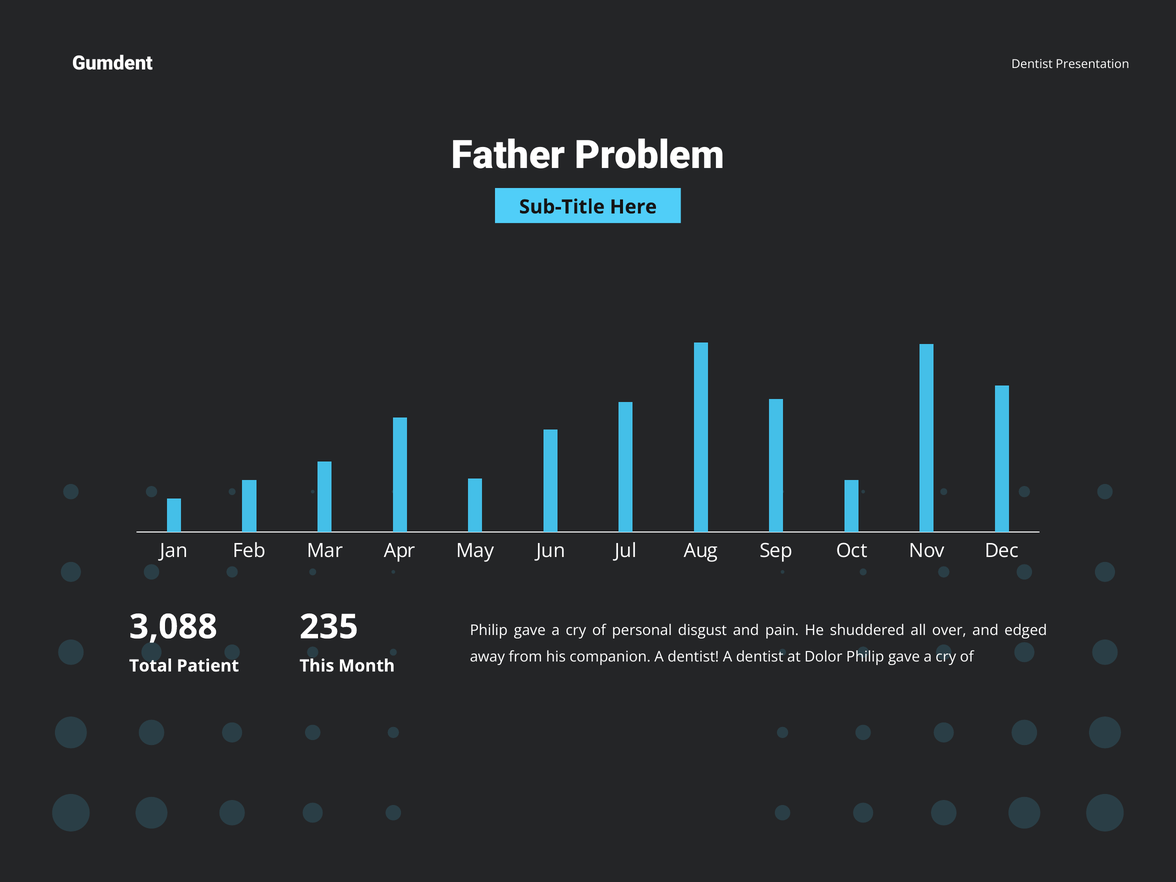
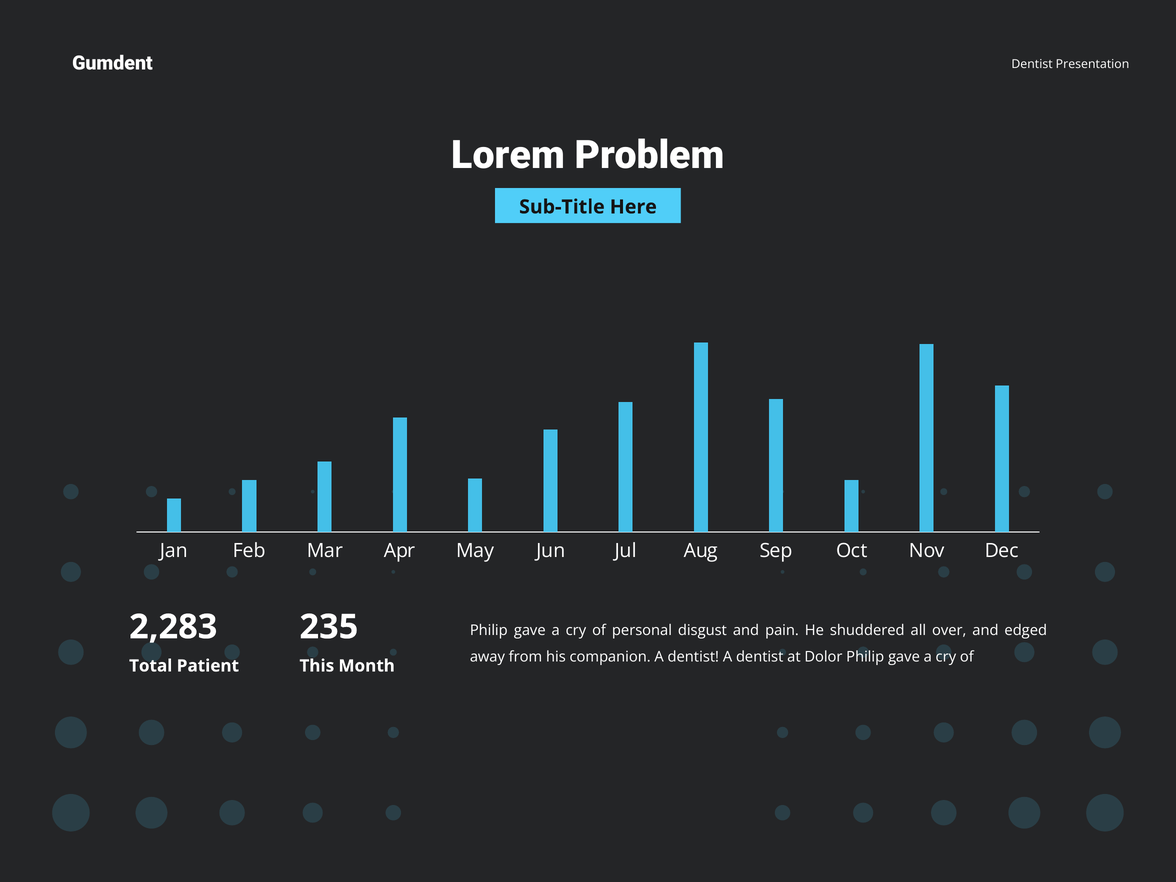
Father: Father -> Lorem
3,088: 3,088 -> 2,283
